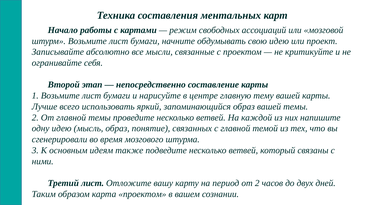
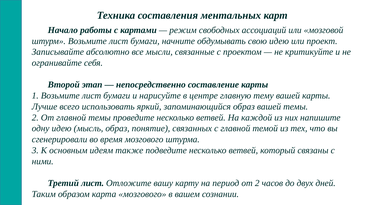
карта проектом: проектом -> мозгового
